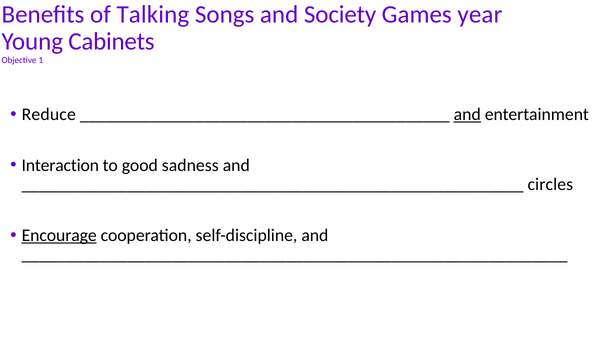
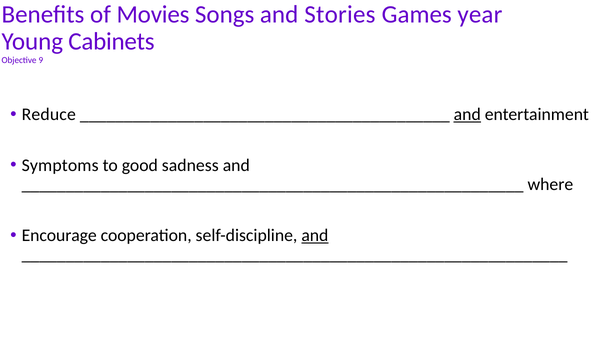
Talking: Talking -> Movies
Society: Society -> Stories
1: 1 -> 9
Interaction: Interaction -> Symptoms
circles: circles -> where
Encourage underline: present -> none
and at (315, 235) underline: none -> present
